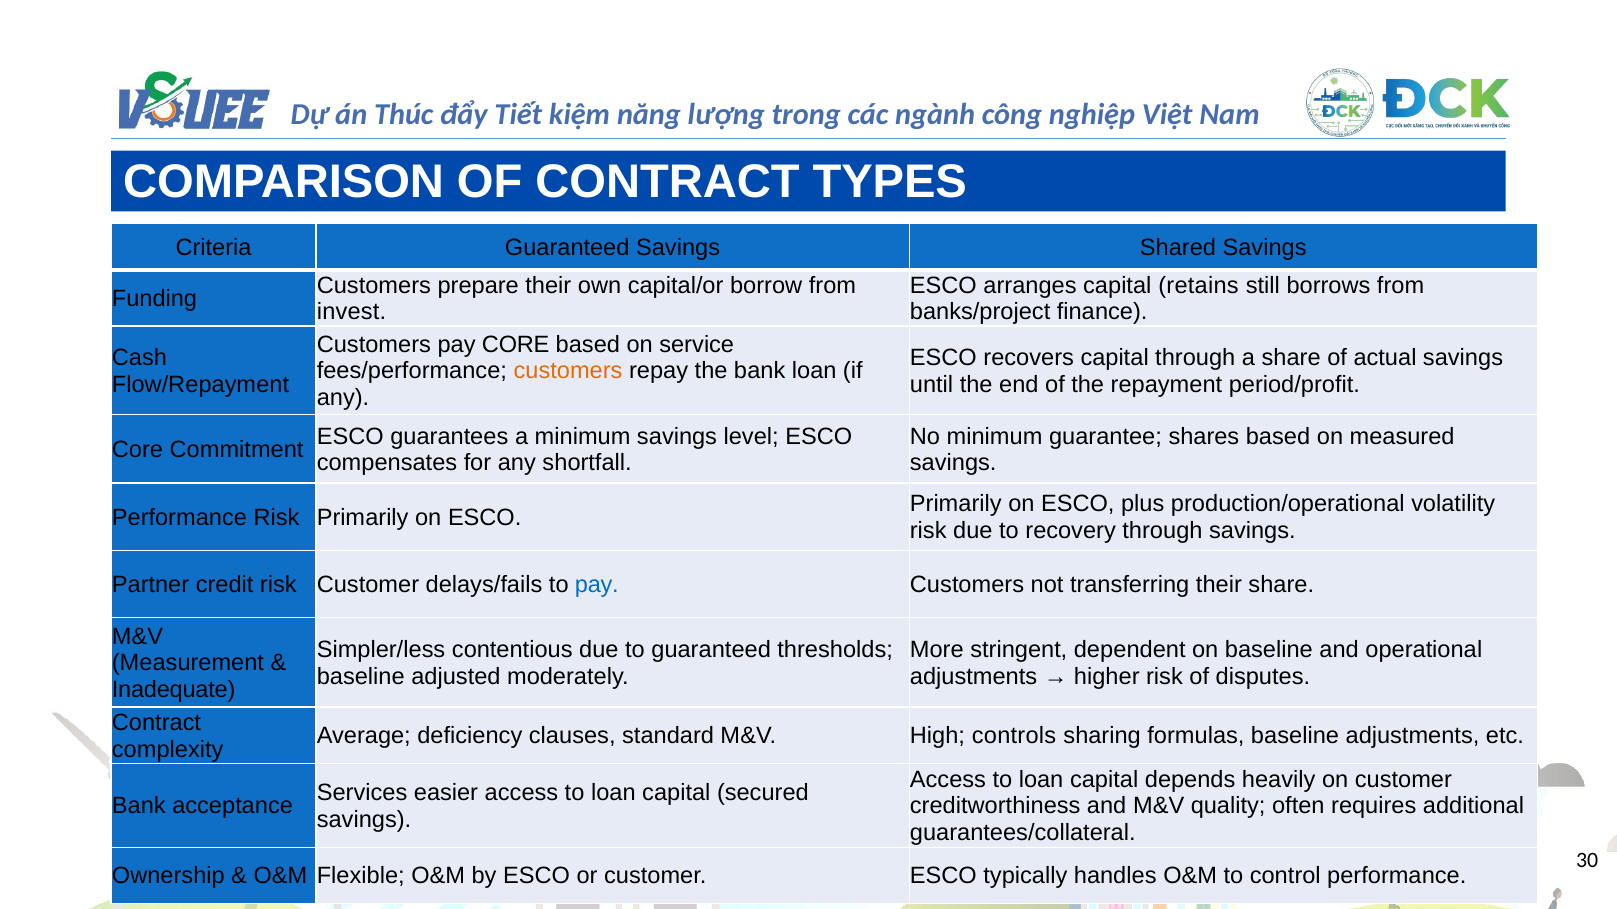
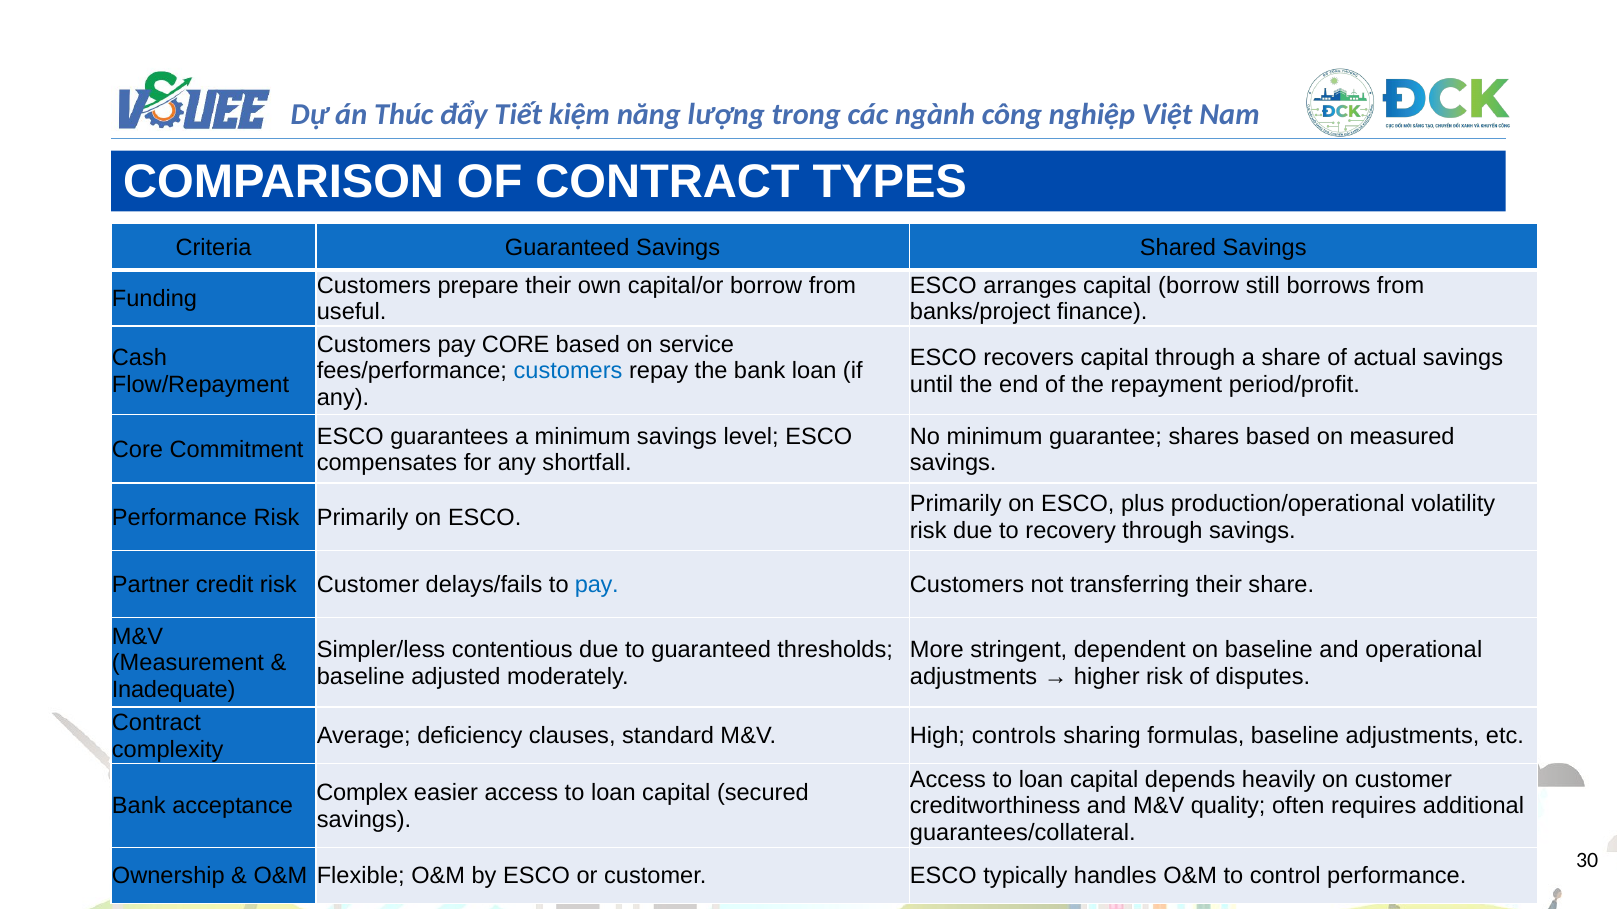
capital retains: retains -> borrow
invest: invest -> useful
customers at (568, 371) colour: orange -> blue
Services: Services -> Complex
